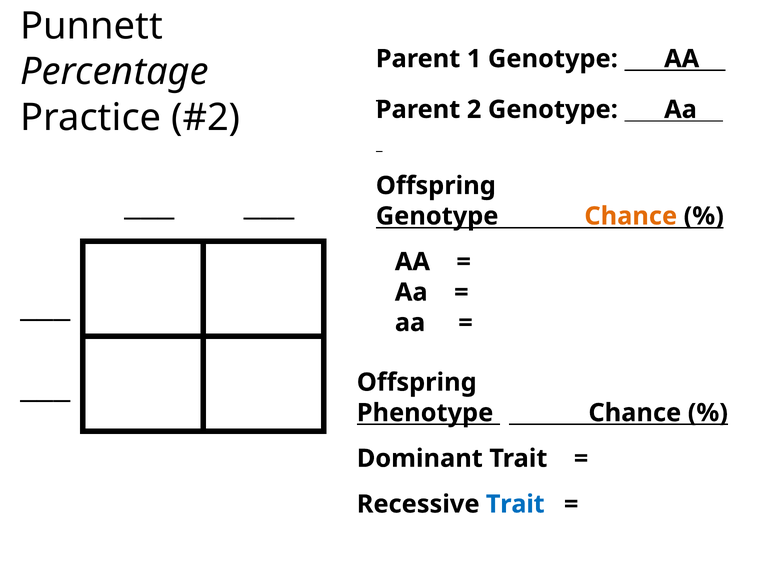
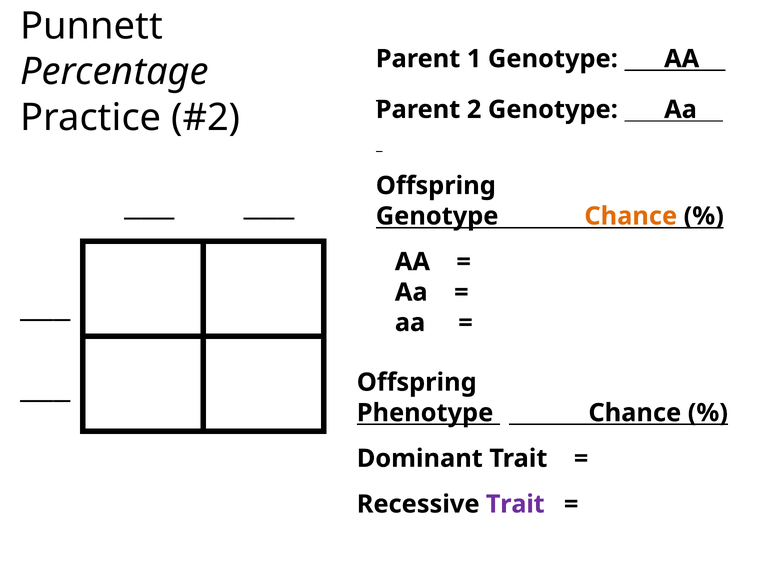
Trait at (515, 505) colour: blue -> purple
